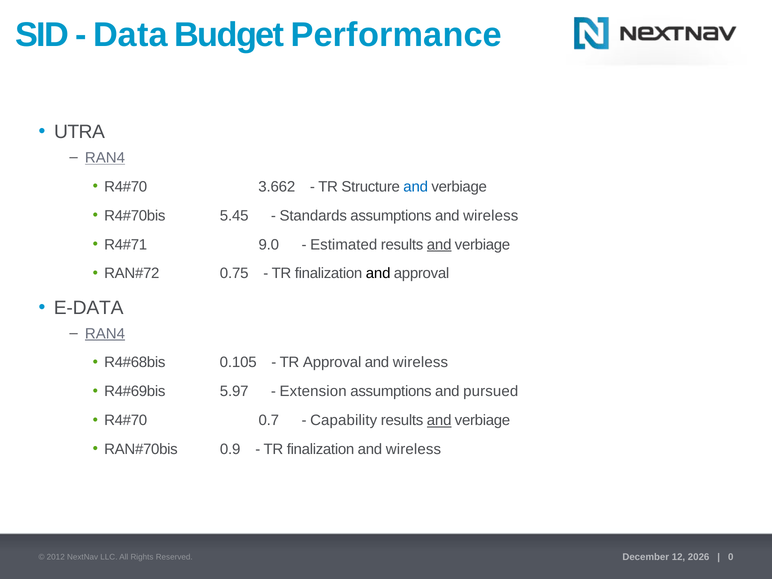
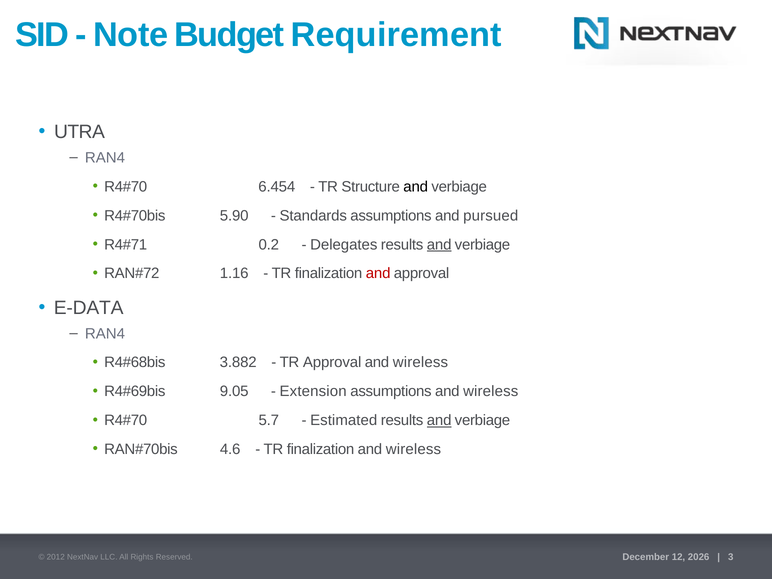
Data: Data -> Note
Performance: Performance -> Requirement
RAN4 at (105, 158) underline: present -> none
3.662: 3.662 -> 6.454
and at (416, 187) colour: blue -> black
5.45: 5.45 -> 5.90
assumptions and wireless: wireless -> pursued
9.0: 9.0 -> 0.2
Estimated: Estimated -> Delegates
0.75: 0.75 -> 1.16
and at (378, 274) colour: black -> red
RAN4 at (105, 334) underline: present -> none
0.105: 0.105 -> 3.882
5.97: 5.97 -> 9.05
assumptions and pursued: pursued -> wireless
0.7: 0.7 -> 5.7
Capability: Capability -> Estimated
0.9: 0.9 -> 4.6
0: 0 -> 3
